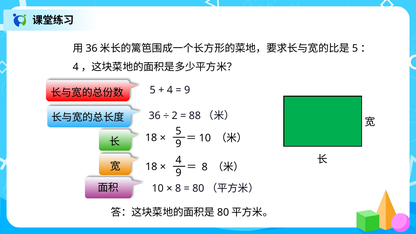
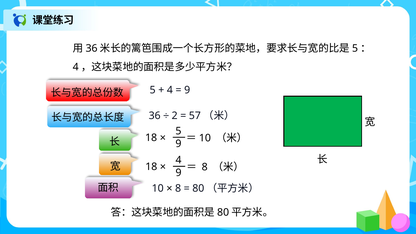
88: 88 -> 57
